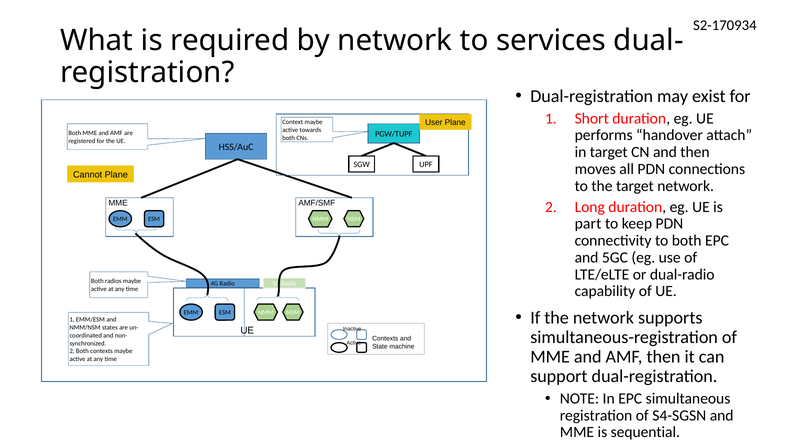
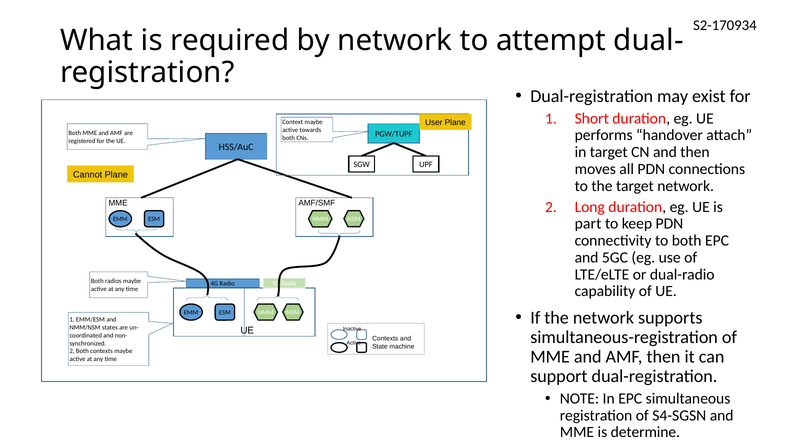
services: services -> attempt
sequential: sequential -> determine
